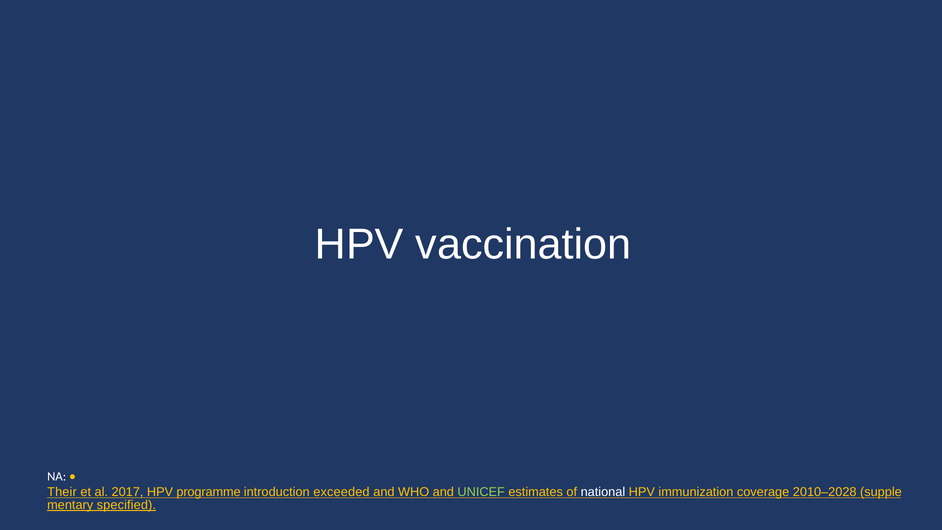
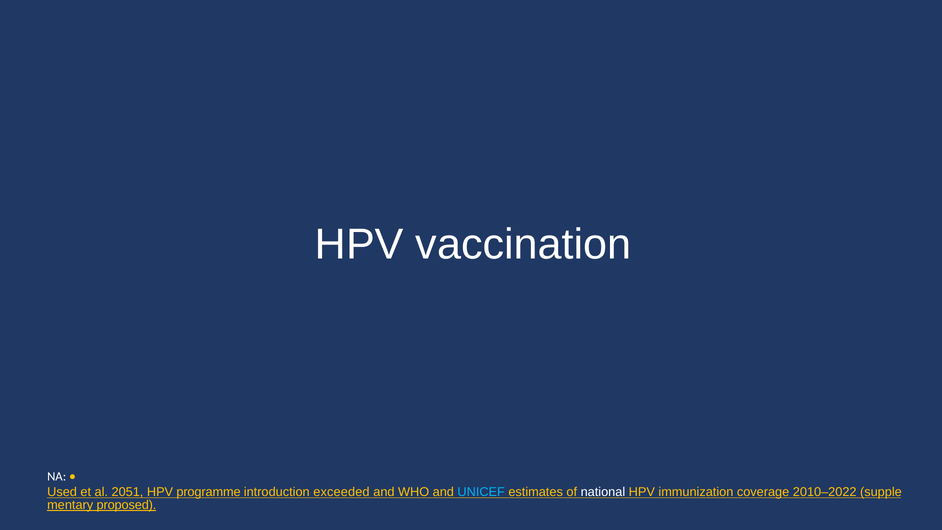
Their: Their -> Used
2017: 2017 -> 2051
UNICEF colour: light green -> light blue
2010–2028: 2010–2028 -> 2010–2022
specified: specified -> proposed
